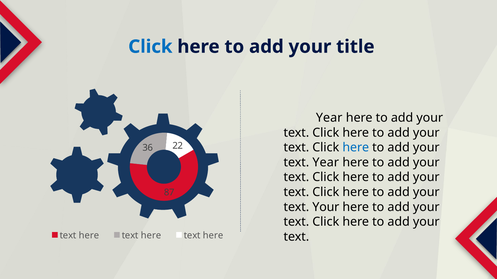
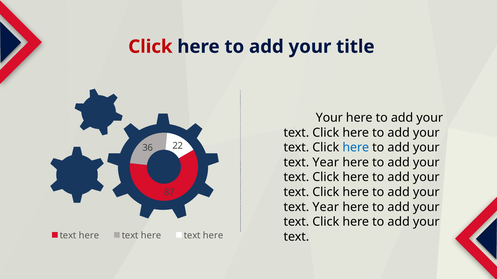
Click at (150, 47) colour: blue -> red
Year at (329, 118): Year -> Your
Your at (326, 207): Your -> Year
